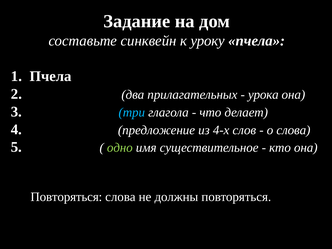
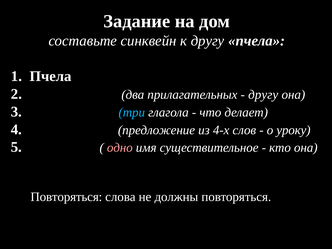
к уроку: уроку -> другу
урока at (263, 95): урока -> другу
о слова: слова -> уроку
одно colour: light green -> pink
